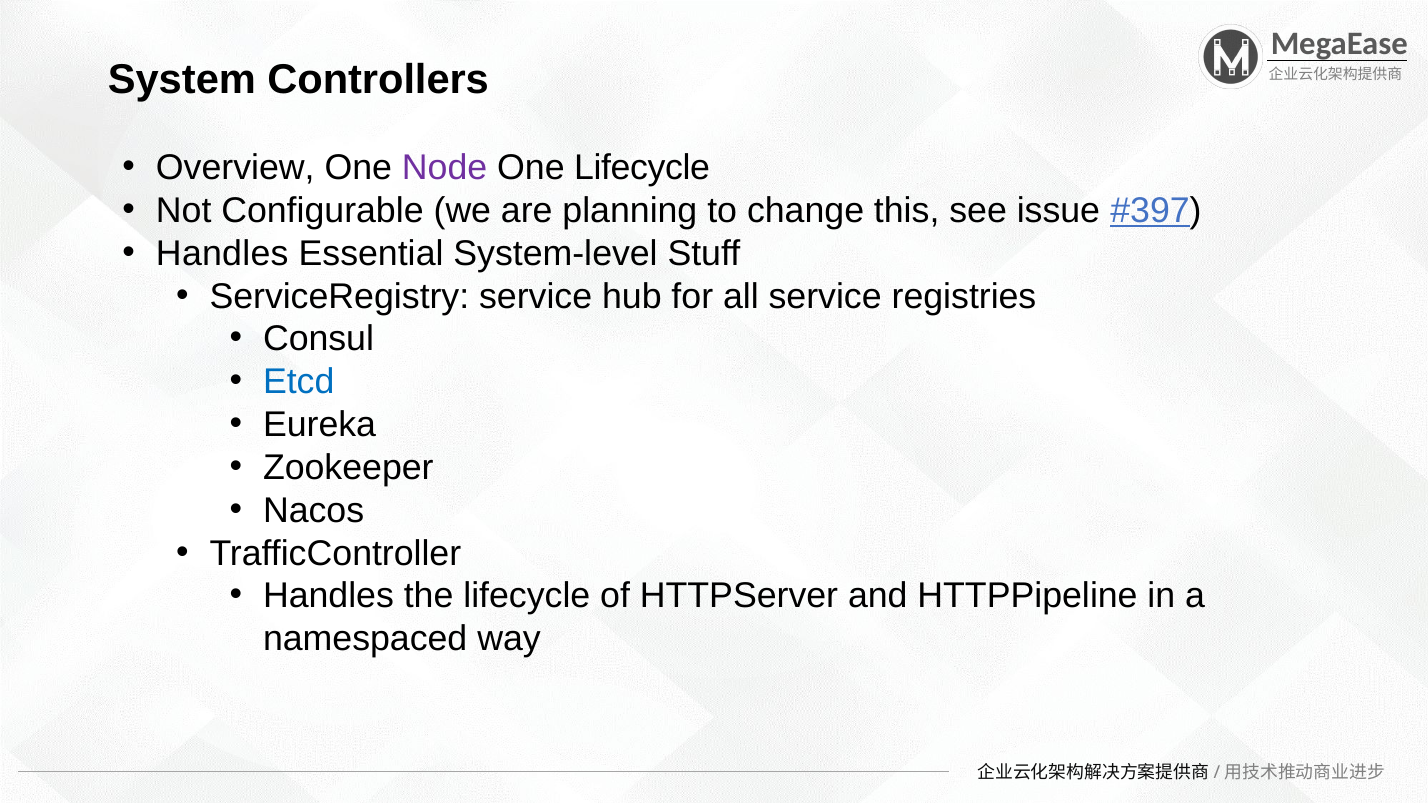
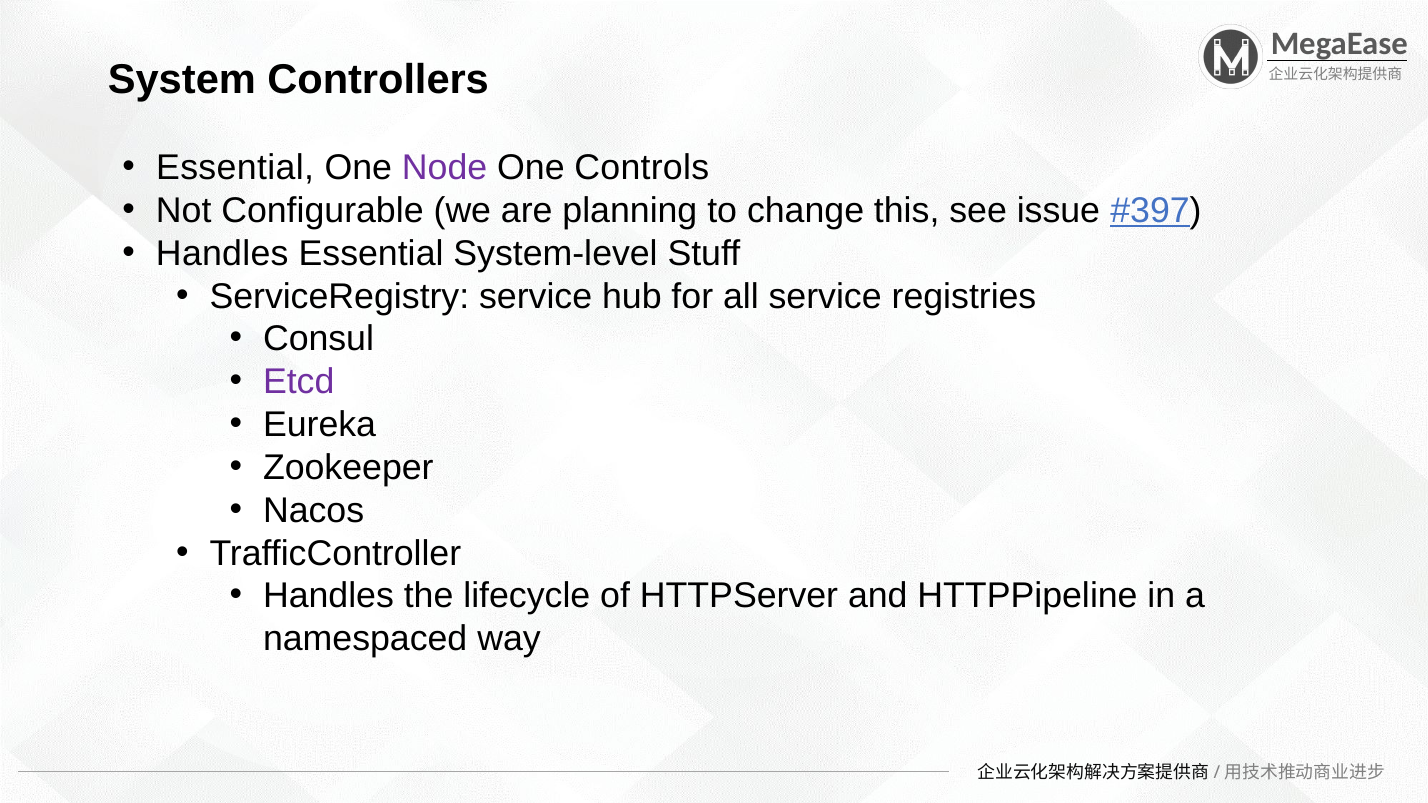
Overview at (235, 168): Overview -> Essential
One Lifecycle: Lifecycle -> Controls
Etcd colour: blue -> purple
